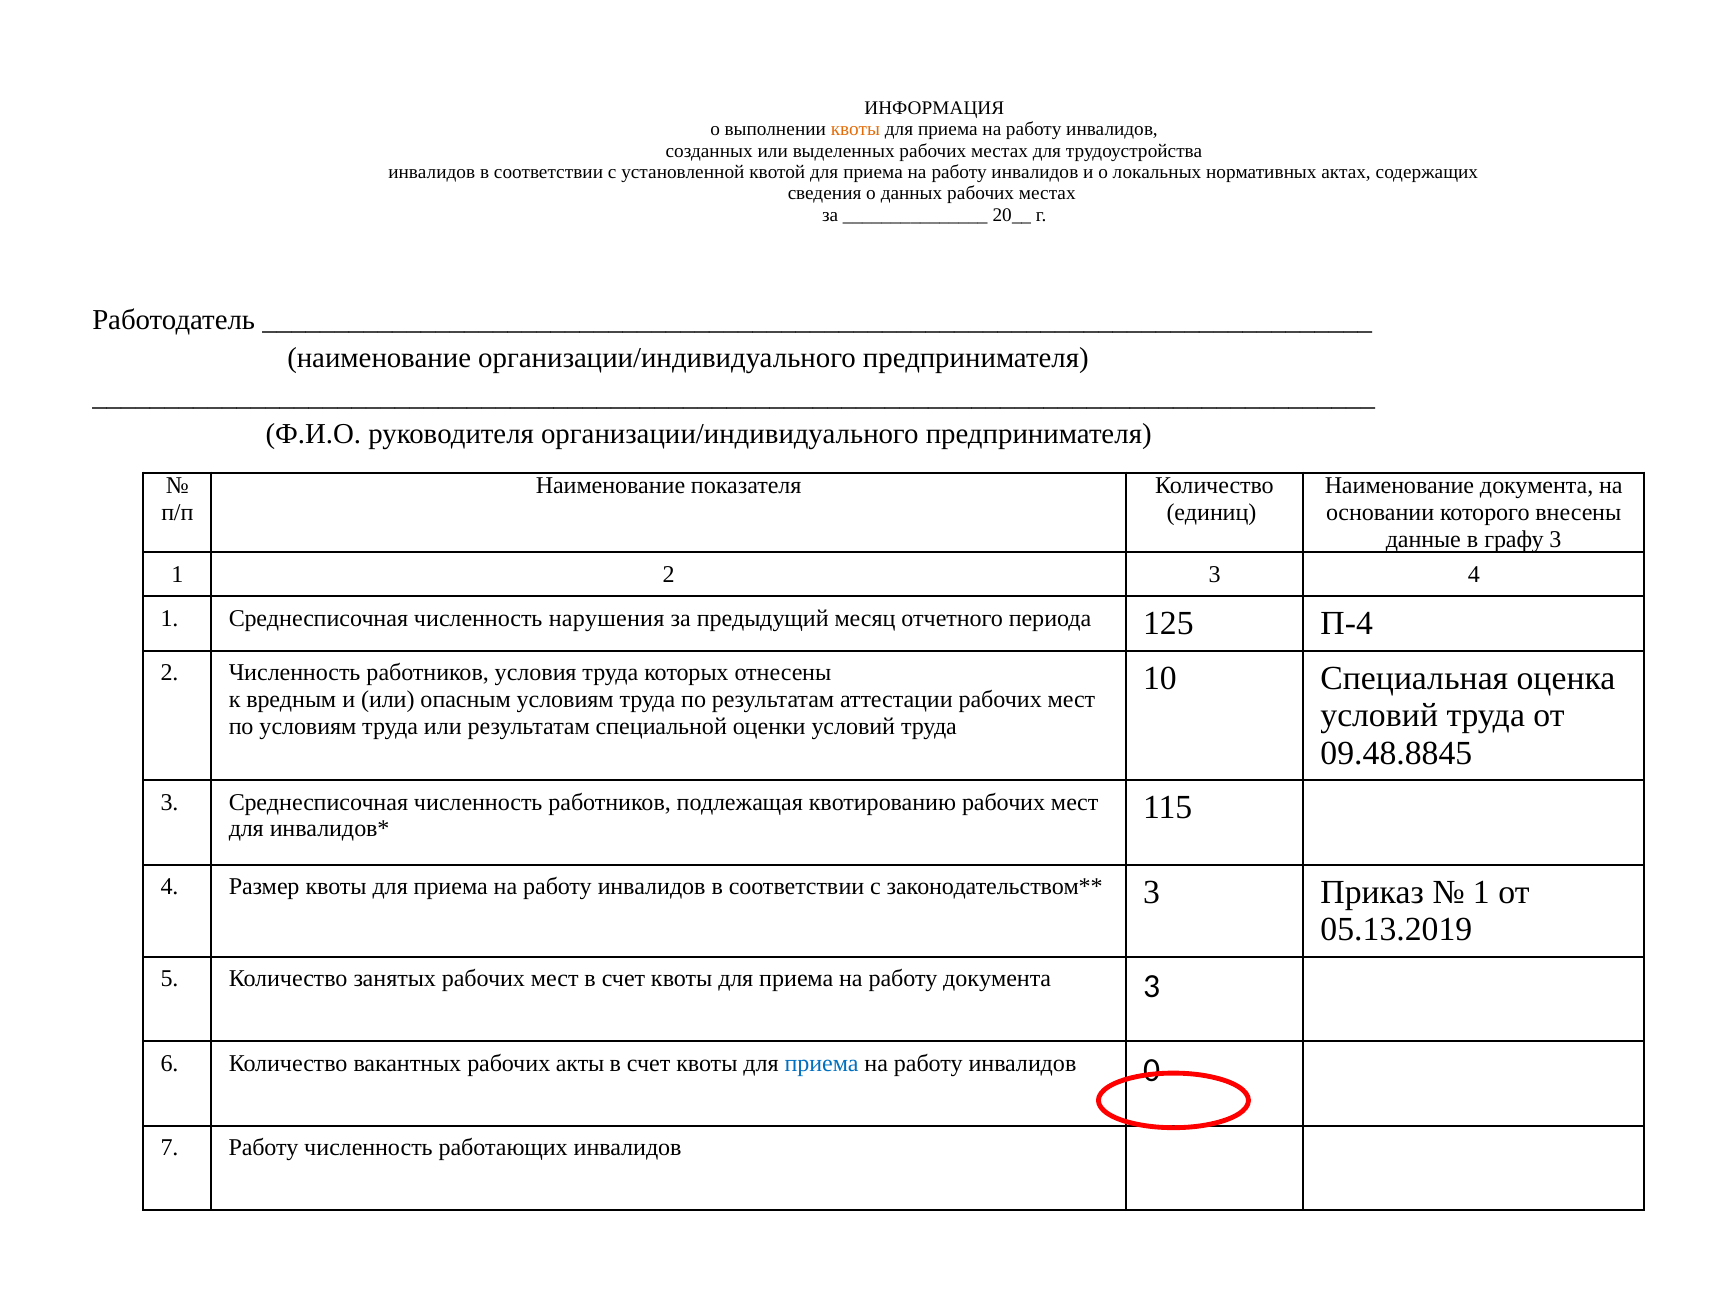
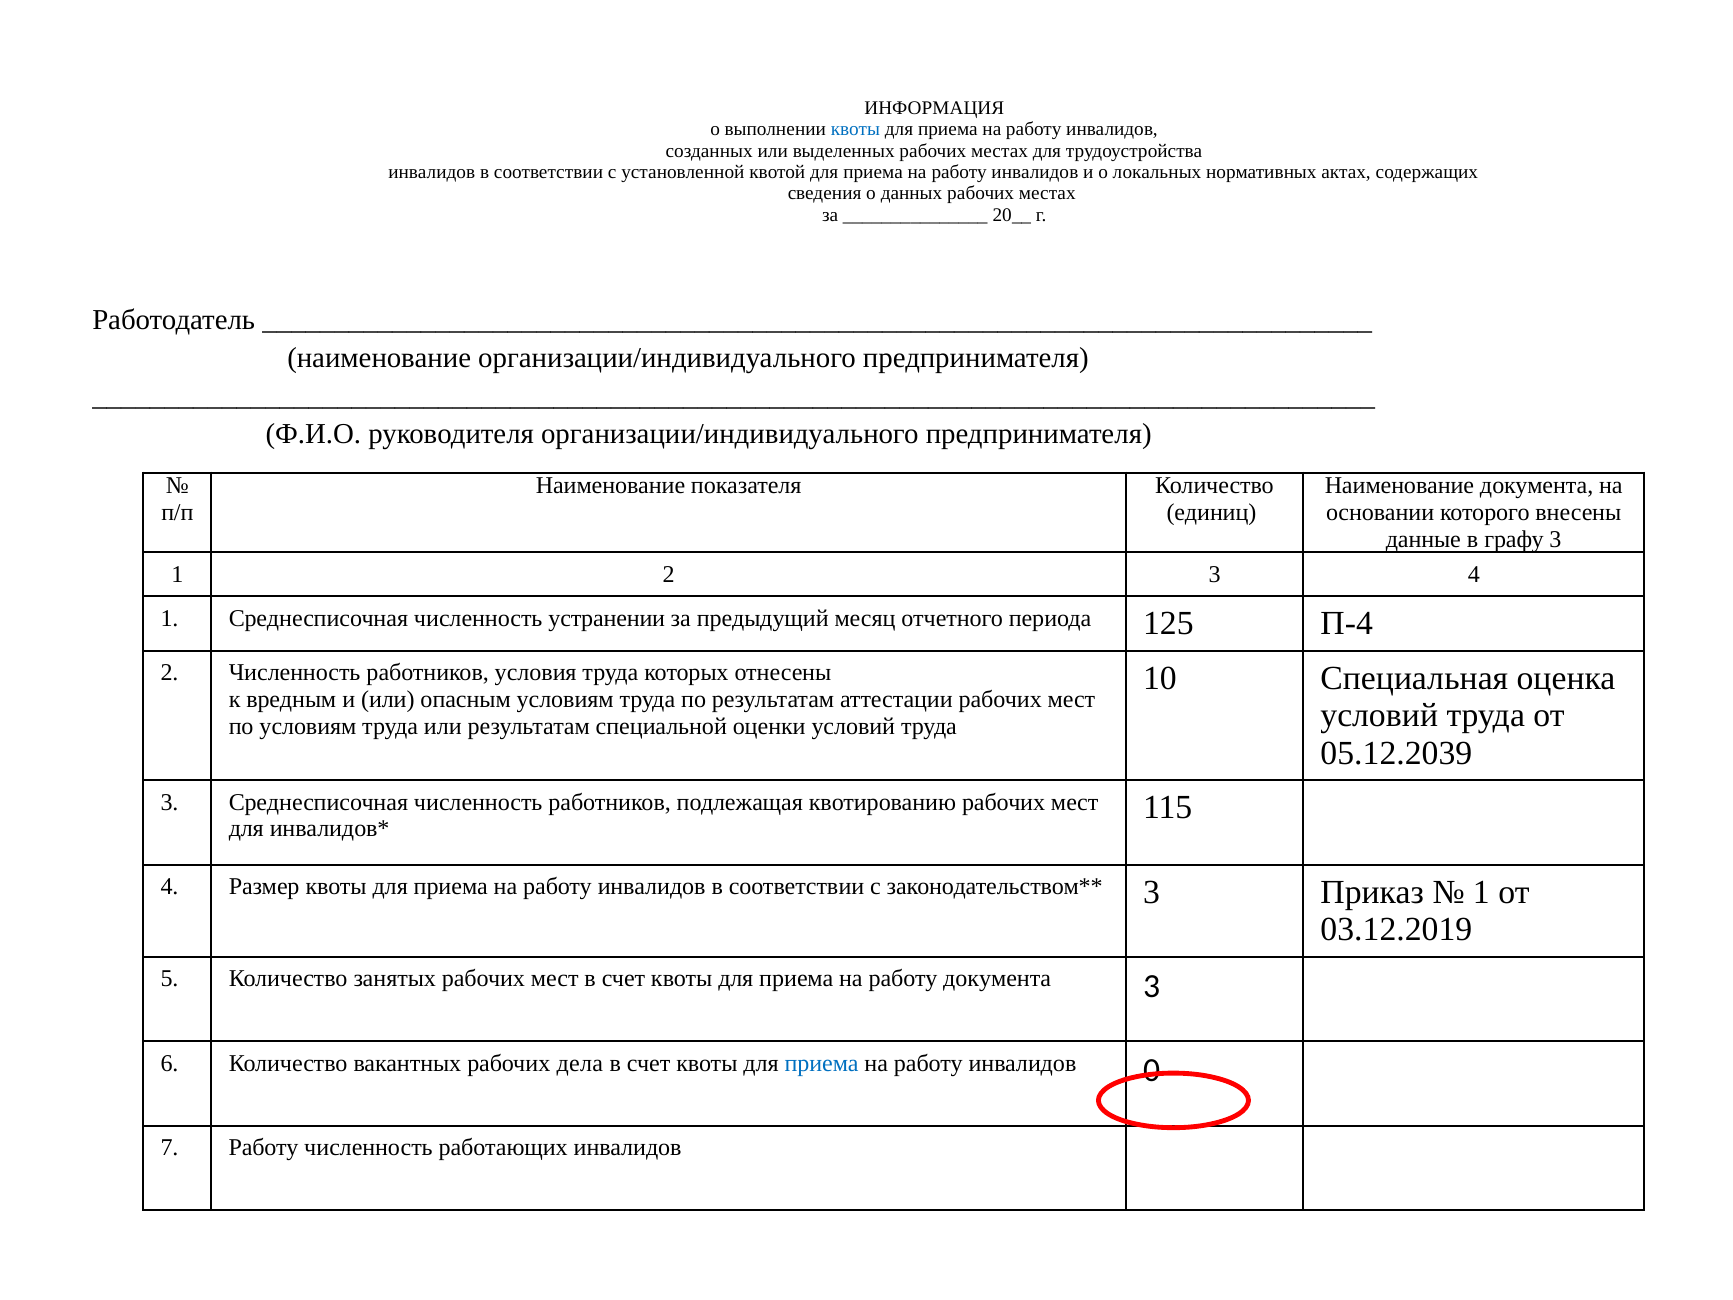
квоты at (855, 129) colour: orange -> blue
нарушения: нарушения -> устранении
09.48.8845: 09.48.8845 -> 05.12.2039
05.13.2019: 05.13.2019 -> 03.12.2019
акты: акты -> дела
